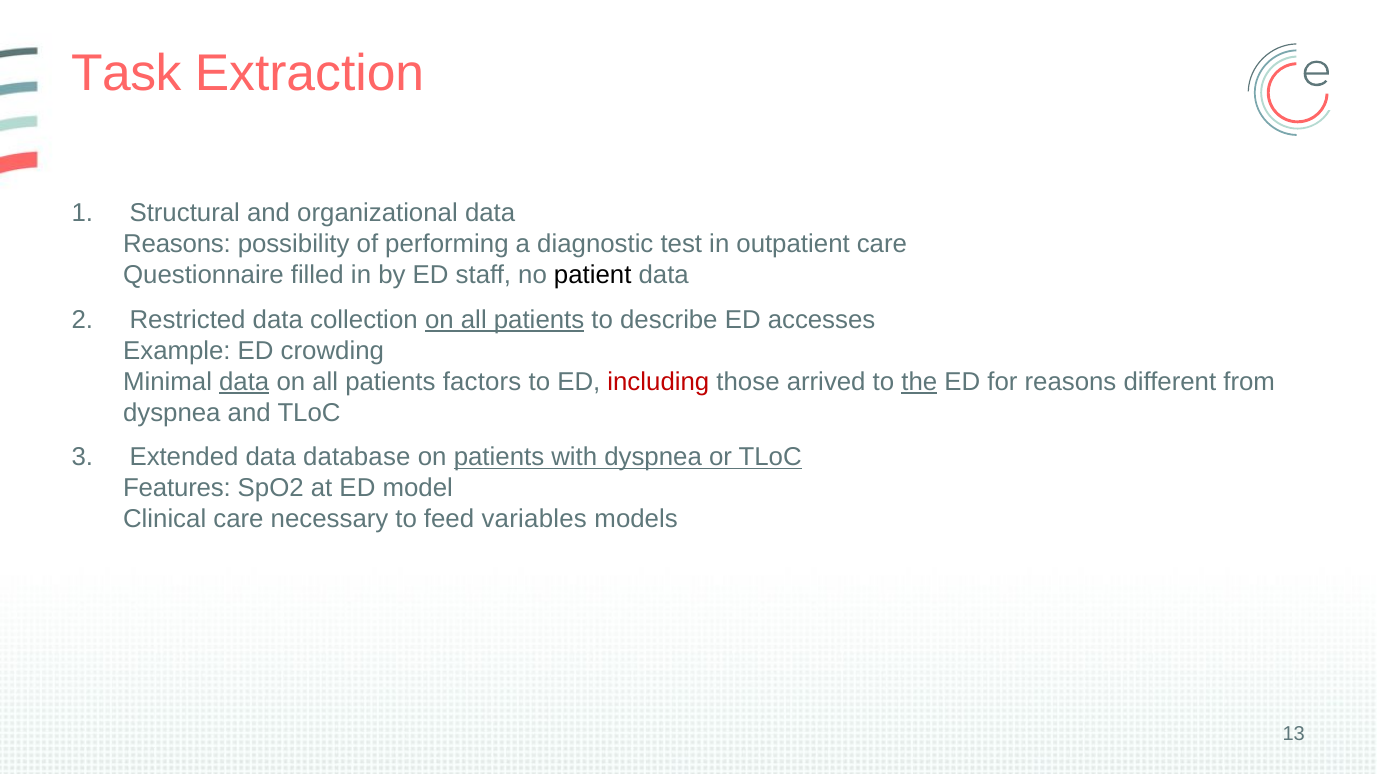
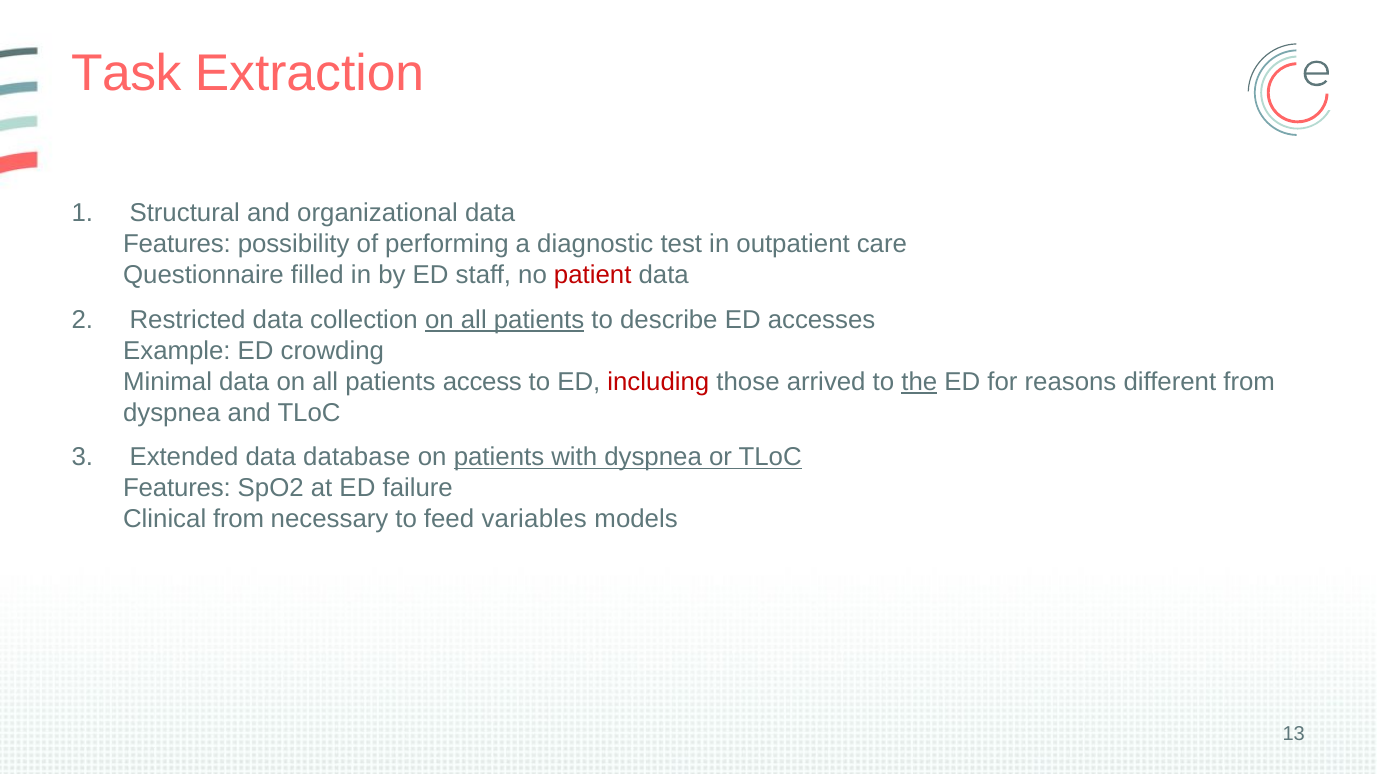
Reasons at (177, 244): Reasons -> Features
patient colour: black -> red
data at (244, 382) underline: present -> none
factors: factors -> access
model: model -> failure
Clinical care: care -> from
